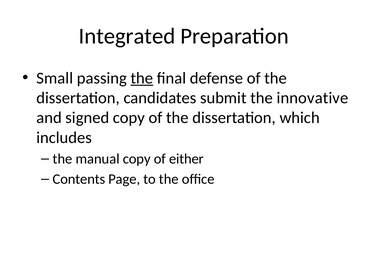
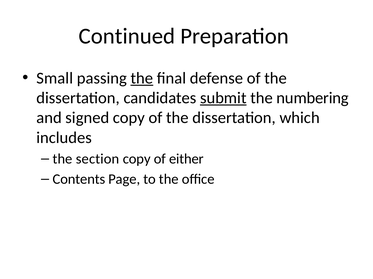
Integrated: Integrated -> Continued
submit underline: none -> present
innovative: innovative -> numbering
manual: manual -> section
